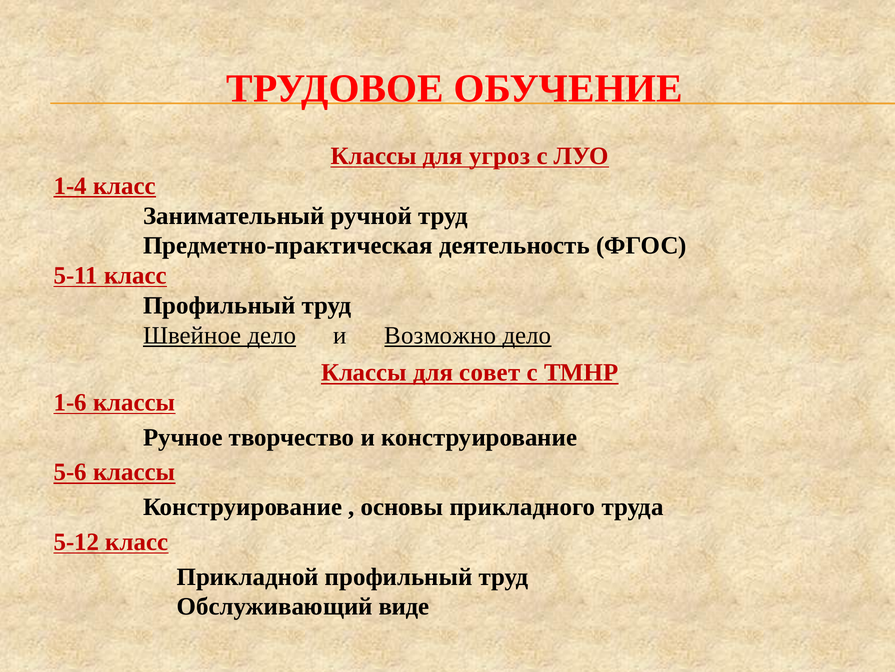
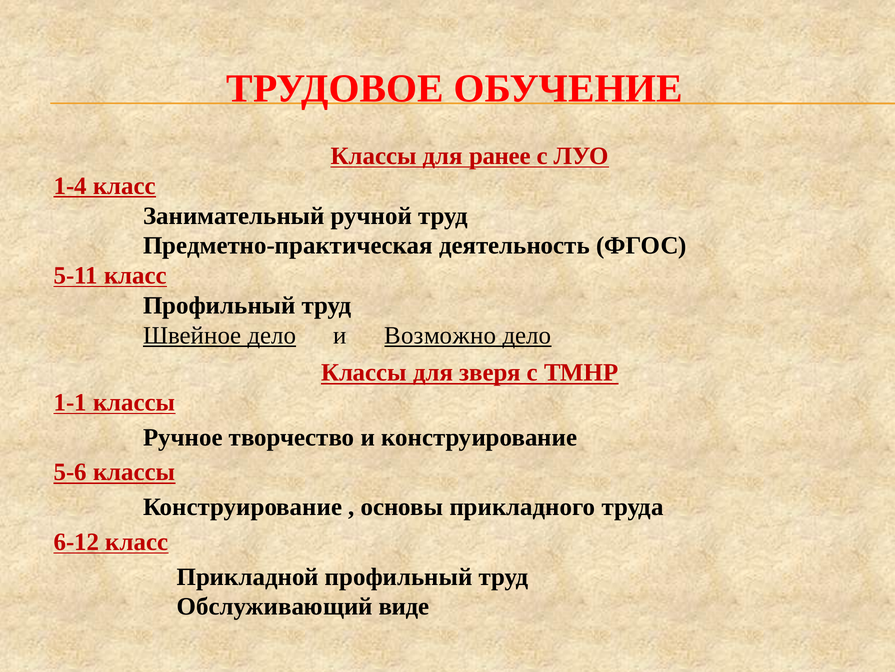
угроз: угроз -> ранее
совет: совет -> зверя
1-6: 1-6 -> 1-1
5-12: 5-12 -> 6-12
